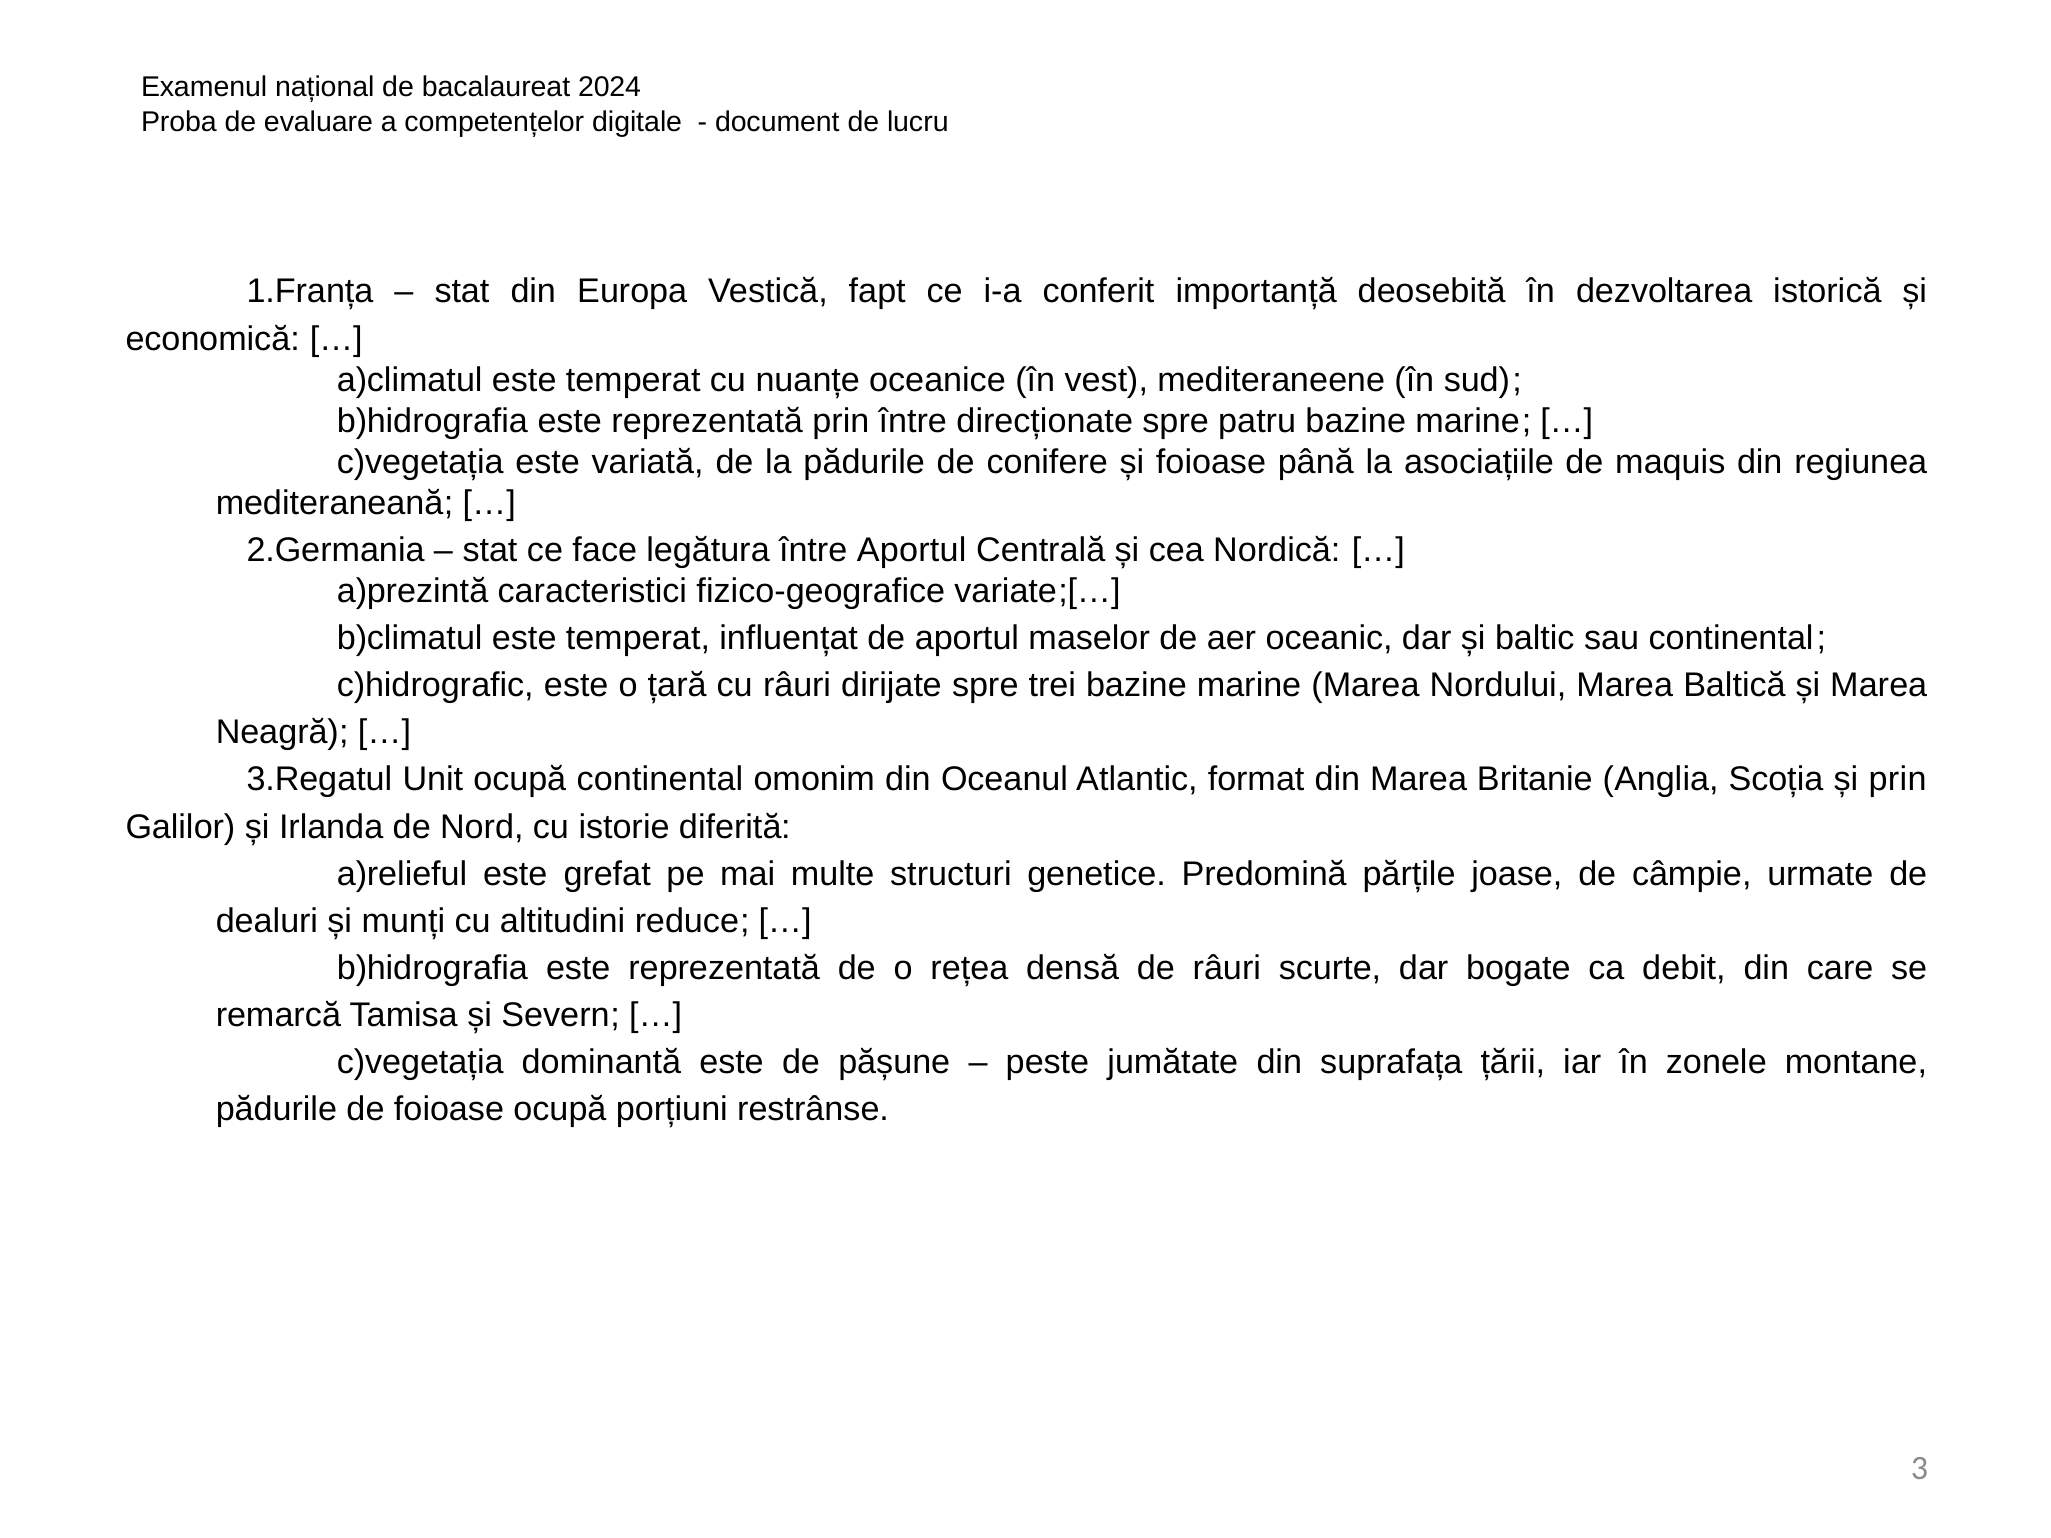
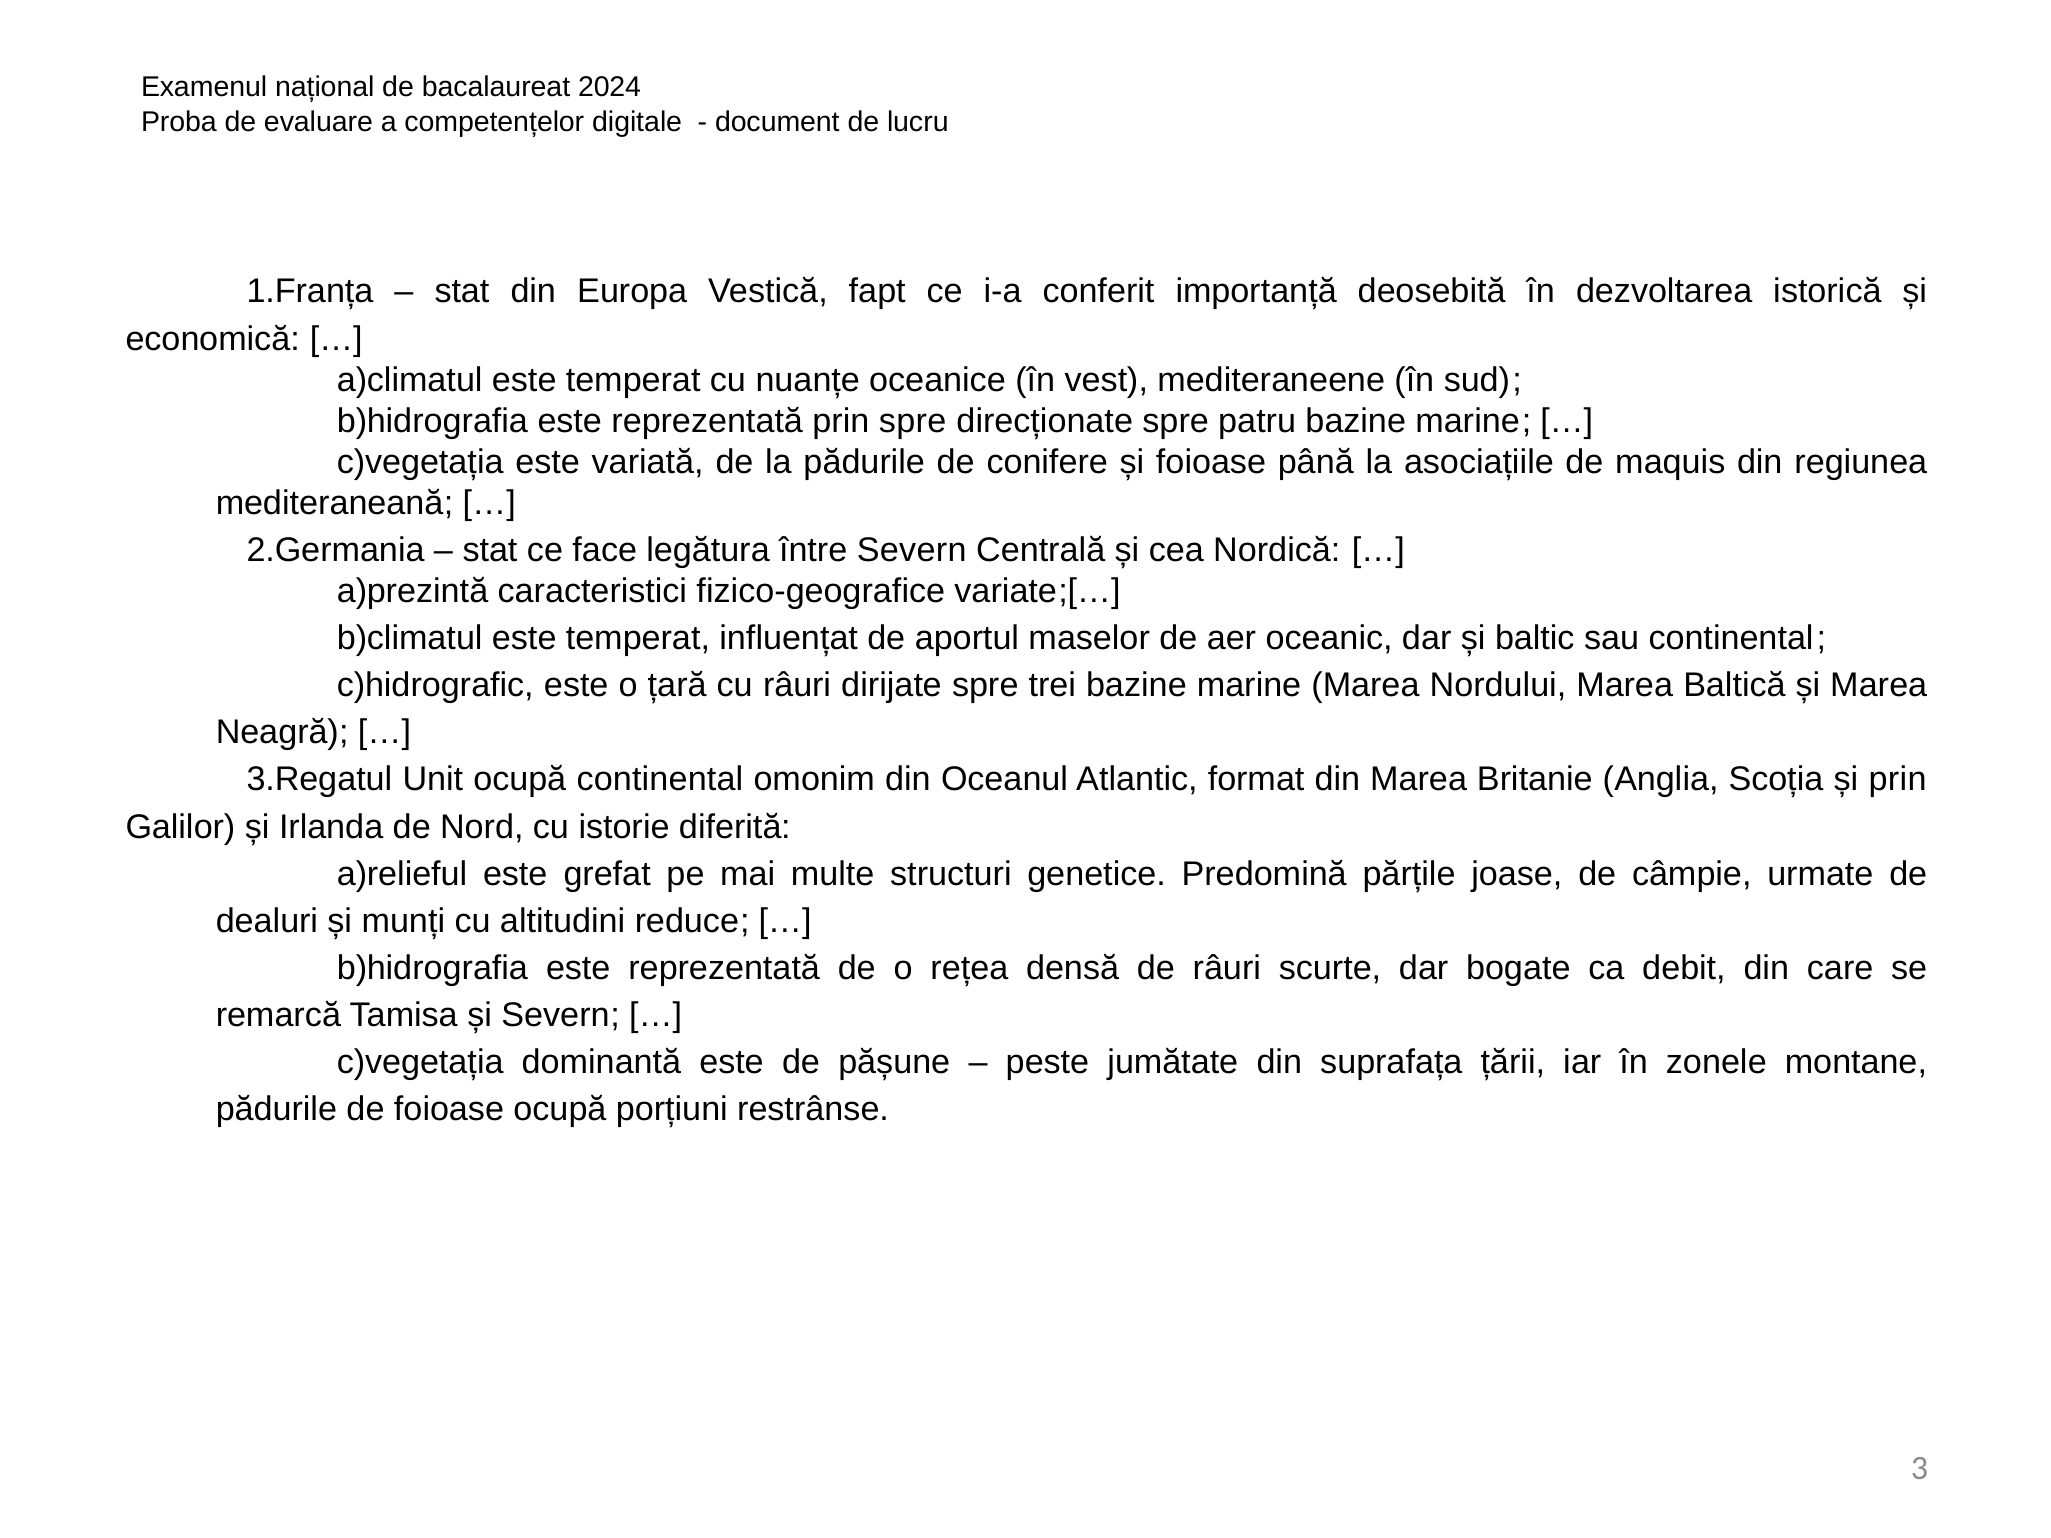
prin între: între -> spre
între Aportul: Aportul -> Severn
